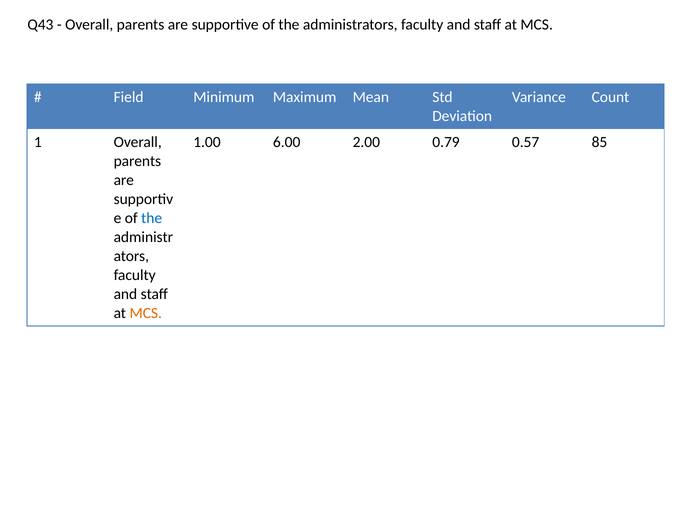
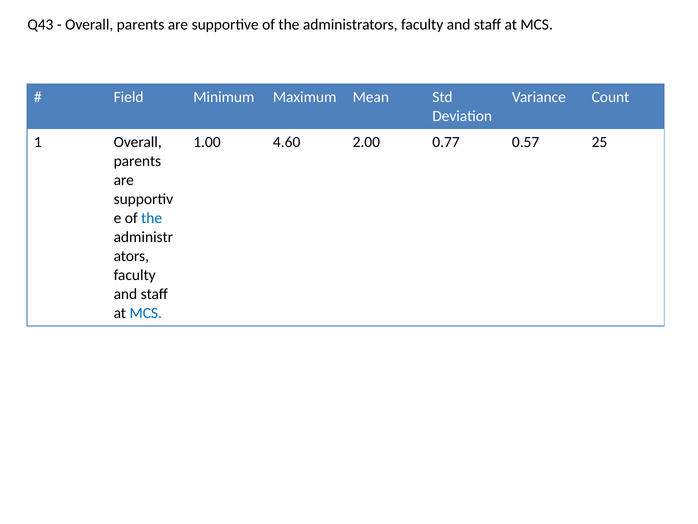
6.00: 6.00 -> 4.60
0.79: 0.79 -> 0.77
85: 85 -> 25
MCS at (146, 313) colour: orange -> blue
